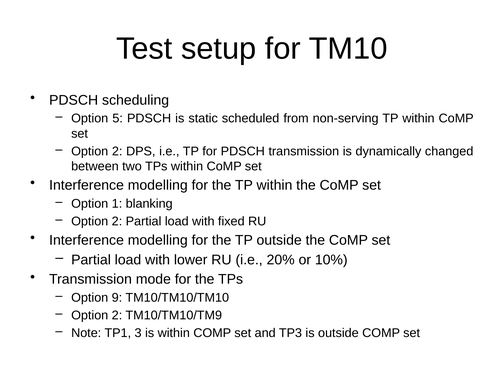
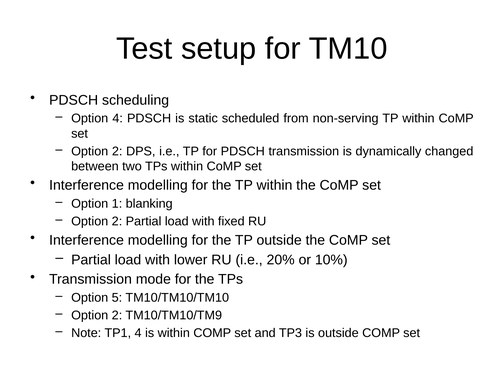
Option 5: 5 -> 4
9: 9 -> 5
TP1 3: 3 -> 4
